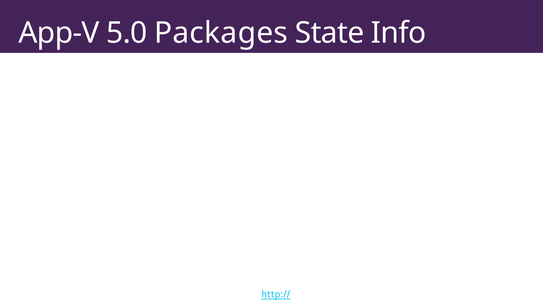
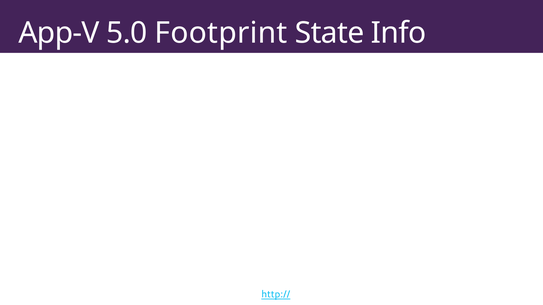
Packages: Packages -> Footprint
